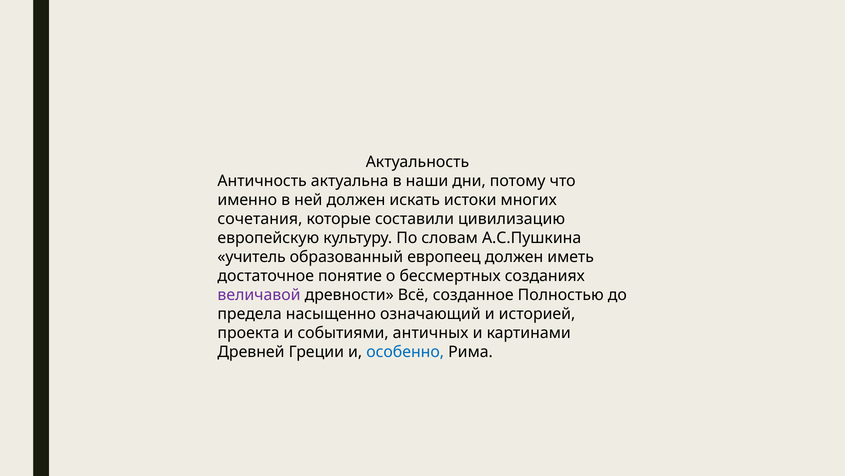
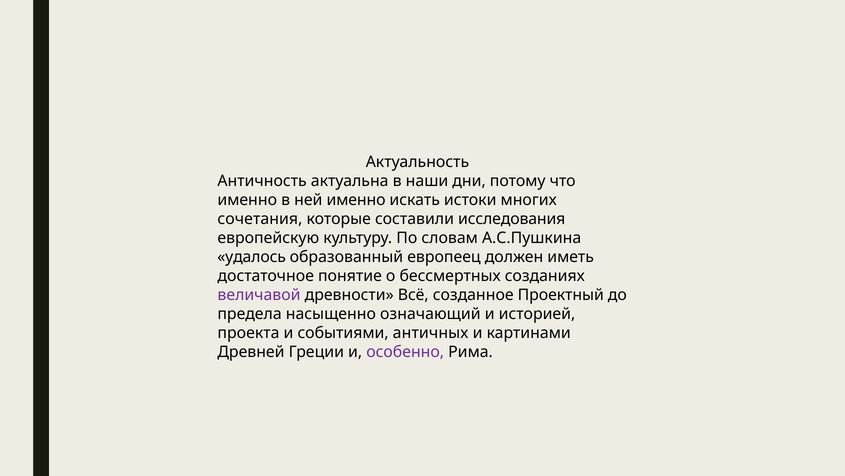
ней должен: должен -> именно
цивилизацию: цивилизацию -> исследования
учитель: учитель -> удалось
Полностью: Полностью -> Проектный
особенно colour: blue -> purple
